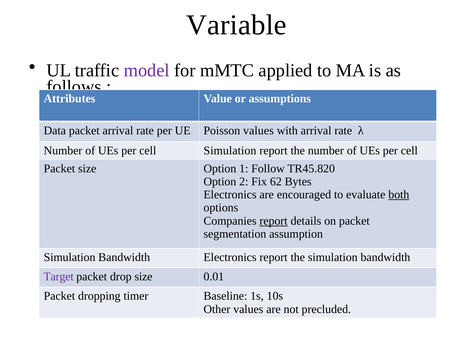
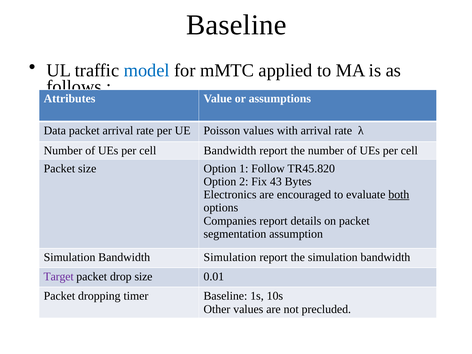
Variable at (236, 25): Variable -> Baseline
model colour: purple -> blue
cell Simulation: Simulation -> Bandwidth
62: 62 -> 43
report at (274, 221) underline: present -> none
Bandwidth Electronics: Electronics -> Simulation
